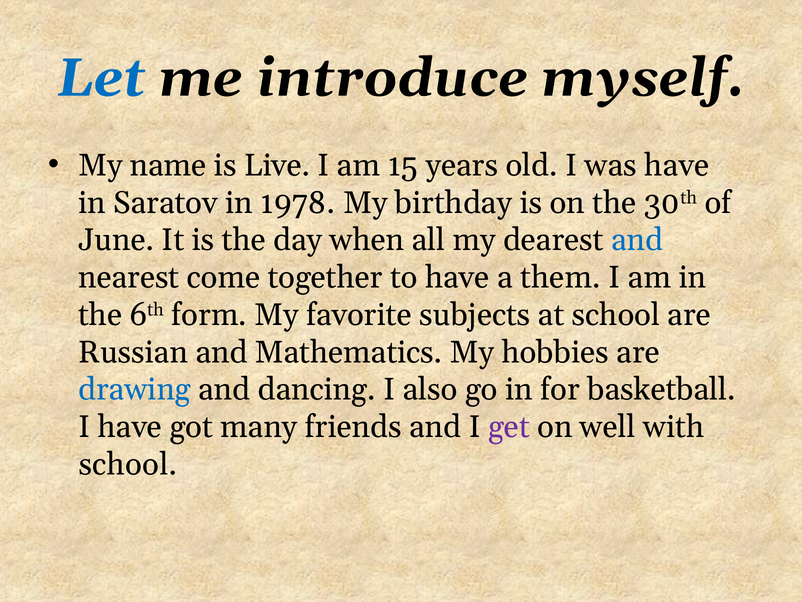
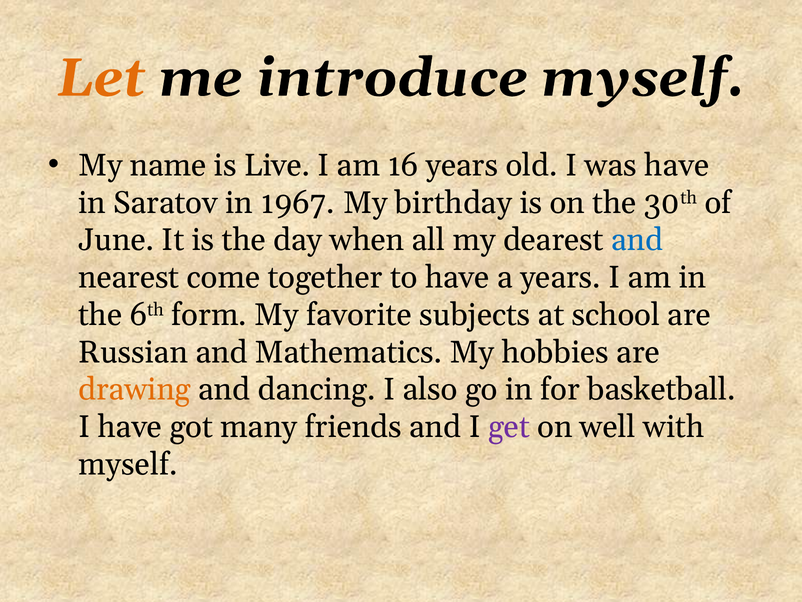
Let colour: blue -> orange
15: 15 -> 16
1978: 1978 -> 1967
a them: them -> years
drawing colour: blue -> orange
school at (128, 464): school -> myself
